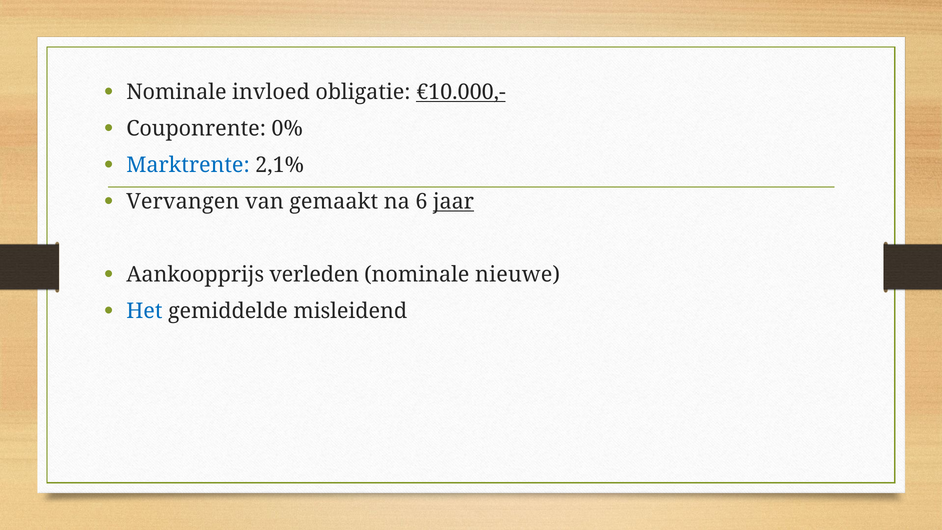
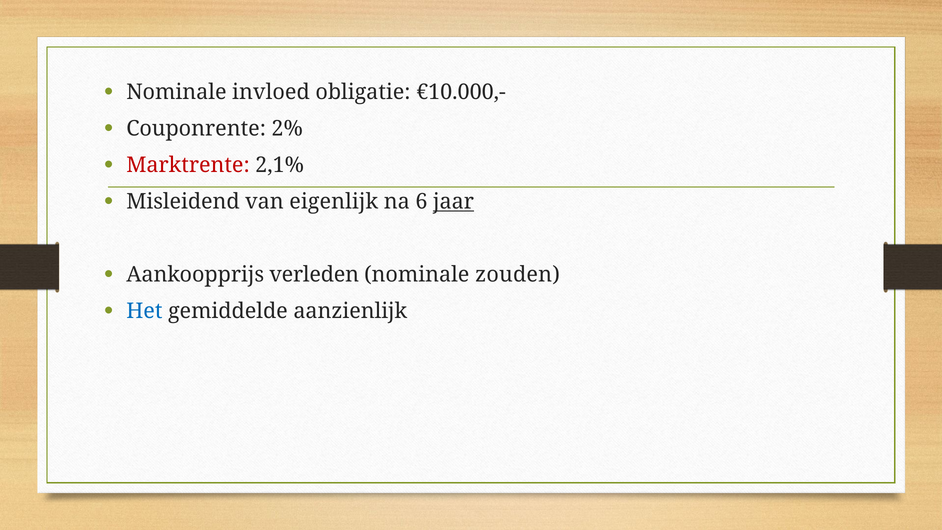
€10.000,- underline: present -> none
0%: 0% -> 2%
Marktrente colour: blue -> red
Vervangen: Vervangen -> Misleidend
gemaakt: gemaakt -> eigenlijk
nieuwe: nieuwe -> zouden
misleidend: misleidend -> aanzienlijk
